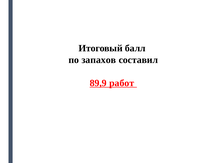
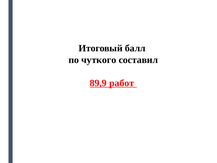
запахов: запахов -> чуткого
